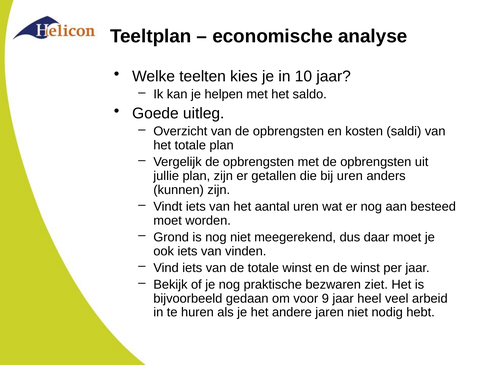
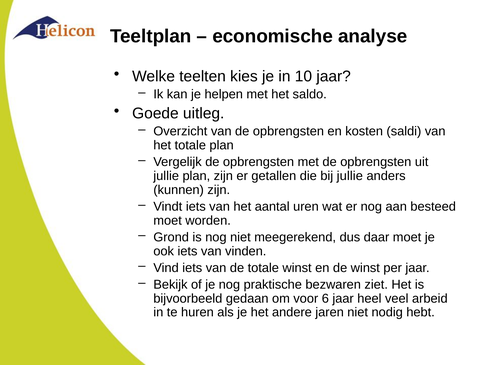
bij uren: uren -> jullie
9: 9 -> 6
